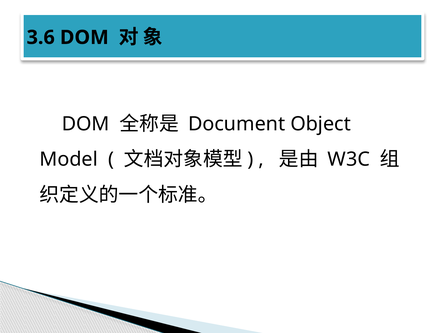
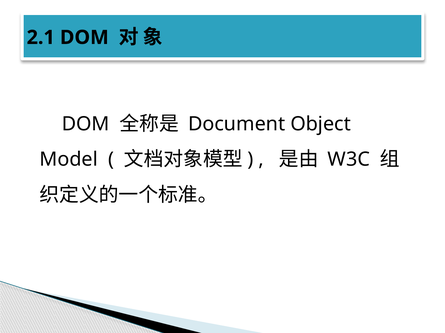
3.6: 3.6 -> 2.1
